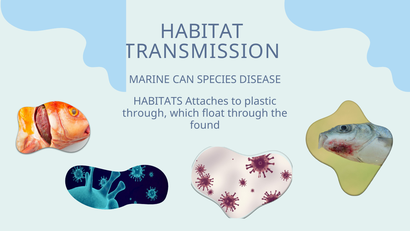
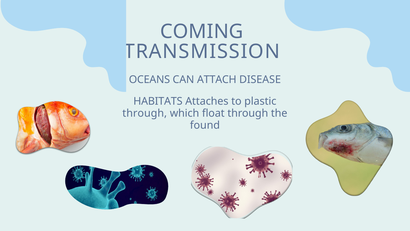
HABITAT: HABITAT -> COMING
MARINE: MARINE -> OCEANS
SPECIES: SPECIES -> ATTACH
